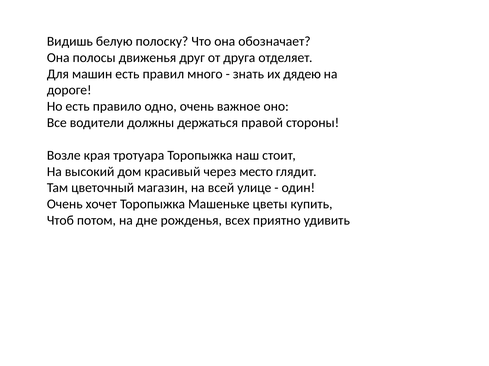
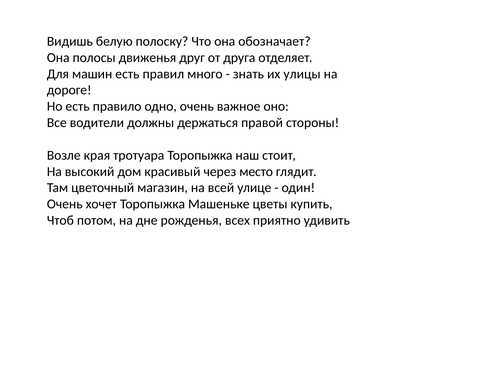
дядею: дядею -> улицы
